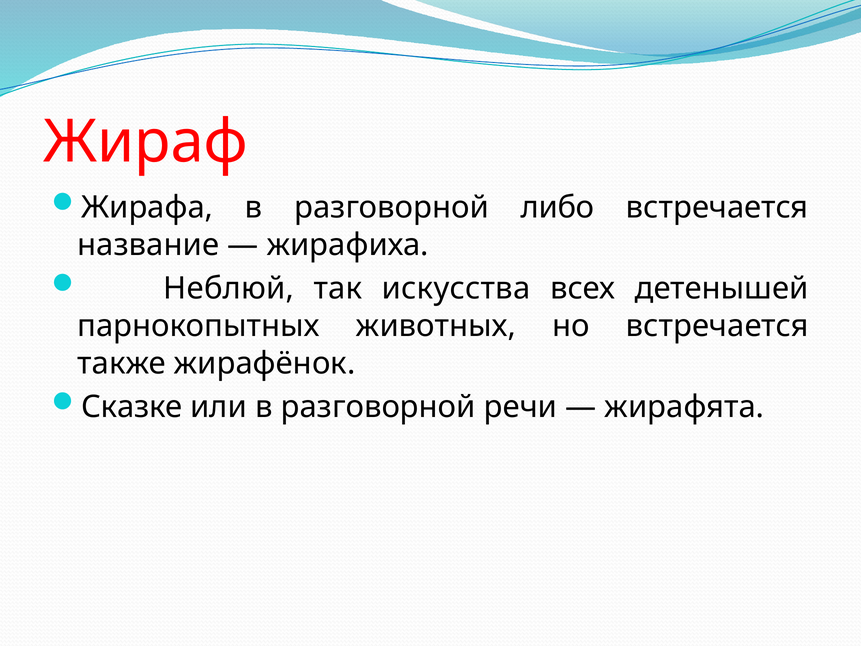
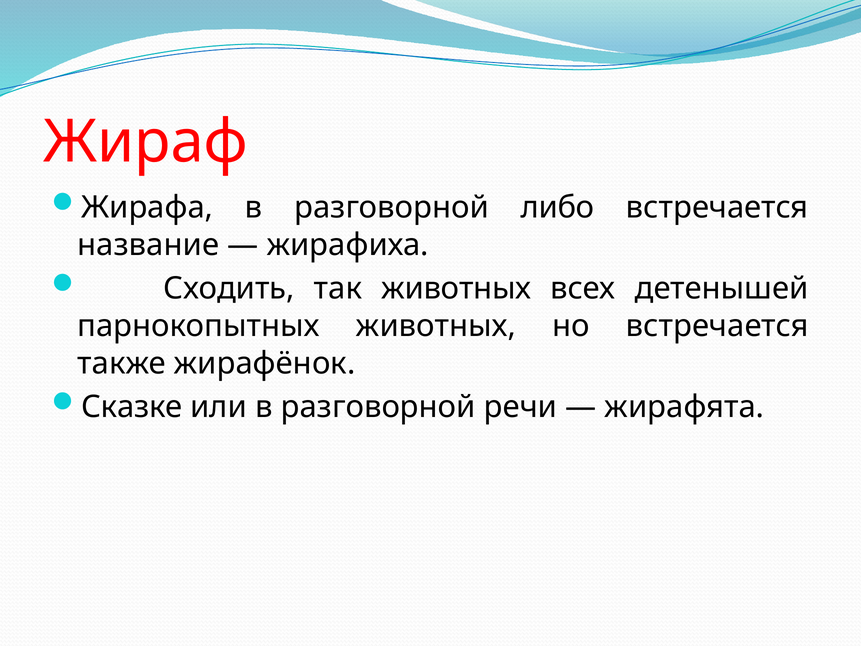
Неблюй: Неблюй -> Сходить
так искусства: искусства -> животных
